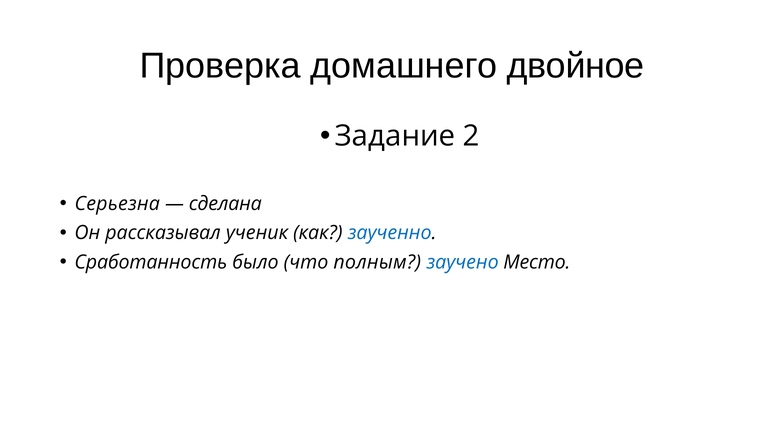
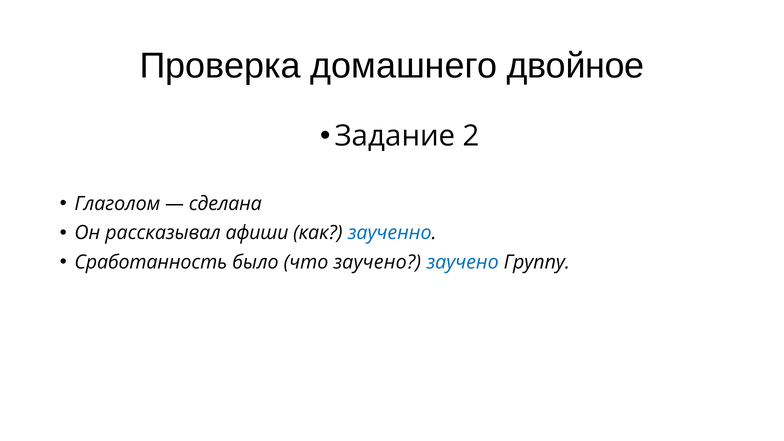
Серьезна: Серьезна -> Глаголом
ученик: ученик -> афиши
что полным: полным -> заучено
Место: Место -> Группу
